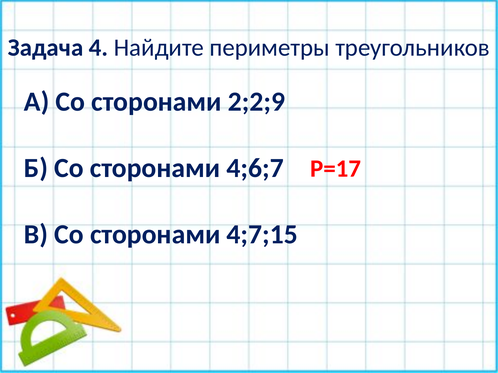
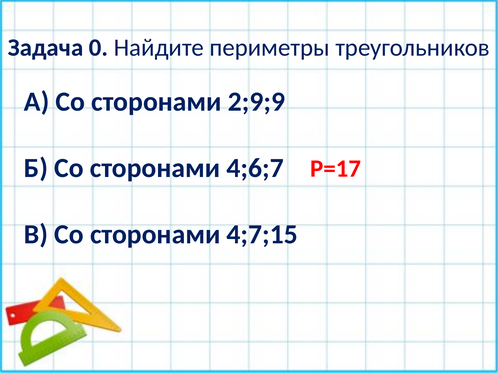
4: 4 -> 0
2;2;9: 2;2;9 -> 2;9;9
